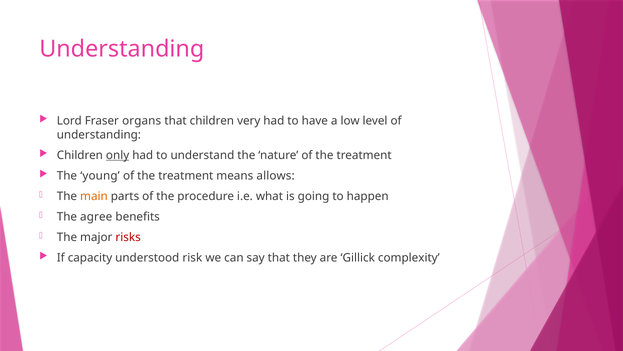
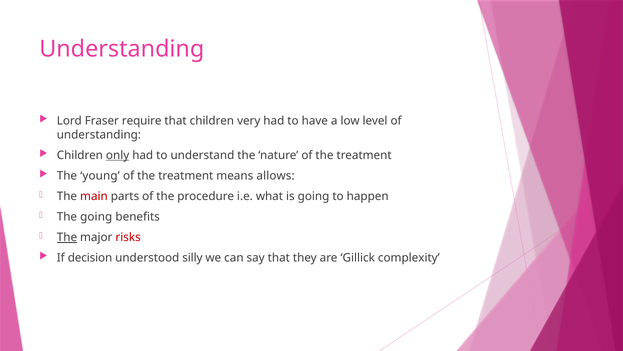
organs: organs -> require
main colour: orange -> red
The agree: agree -> going
The at (67, 237) underline: none -> present
capacity: capacity -> decision
risk: risk -> silly
